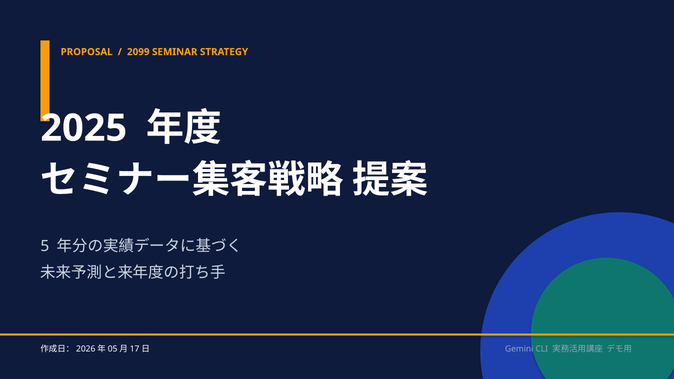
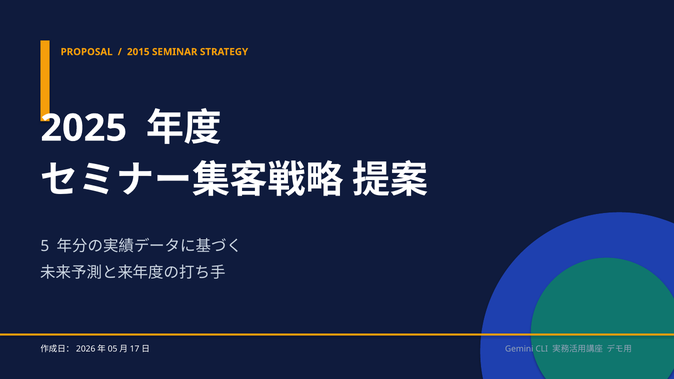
2099: 2099 -> 2015
